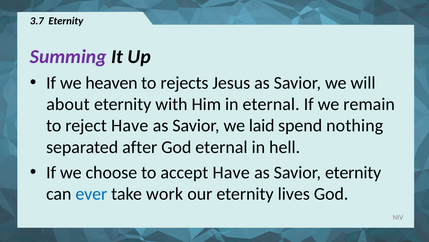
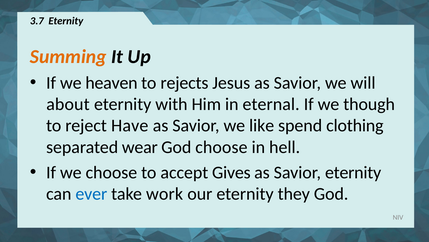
Summing colour: purple -> orange
remain: remain -> though
laid: laid -> like
nothing: nothing -> clothing
after: after -> wear
God eternal: eternal -> choose
accept Have: Have -> Gives
lives: lives -> they
